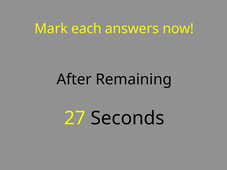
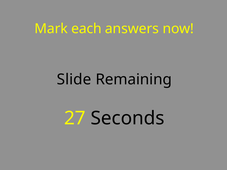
After: After -> Slide
